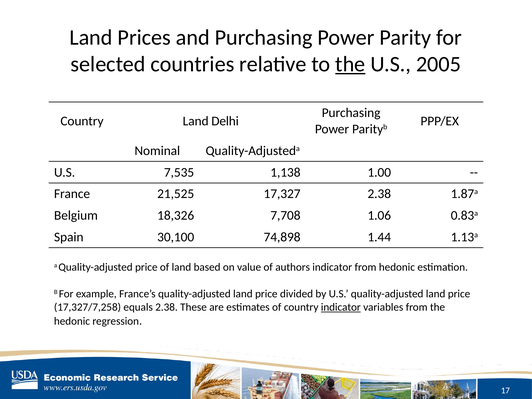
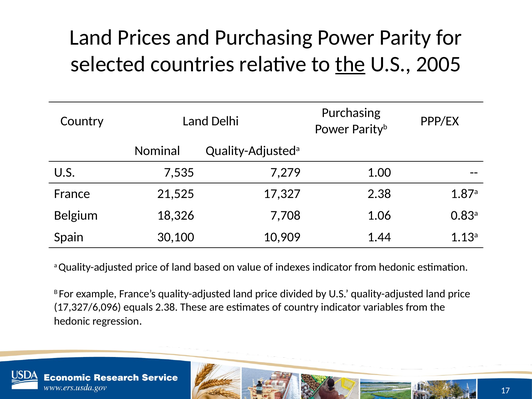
1,138: 1,138 -> 7,279
74,898: 74,898 -> 10,909
authors: authors -> indexes
17,327/7,258: 17,327/7,258 -> 17,327/6,096
indicator at (341, 307) underline: present -> none
